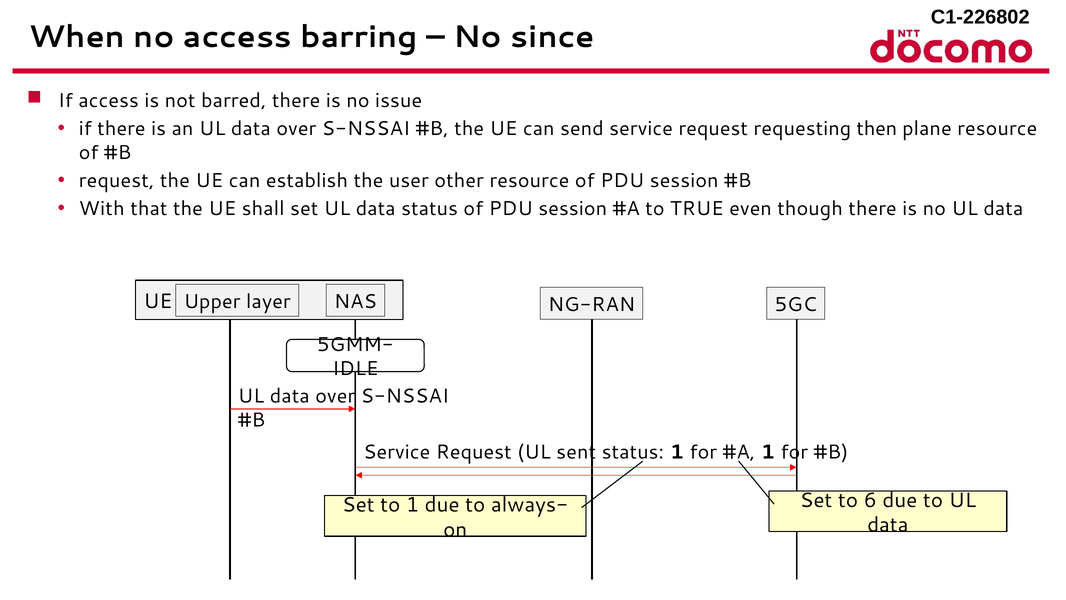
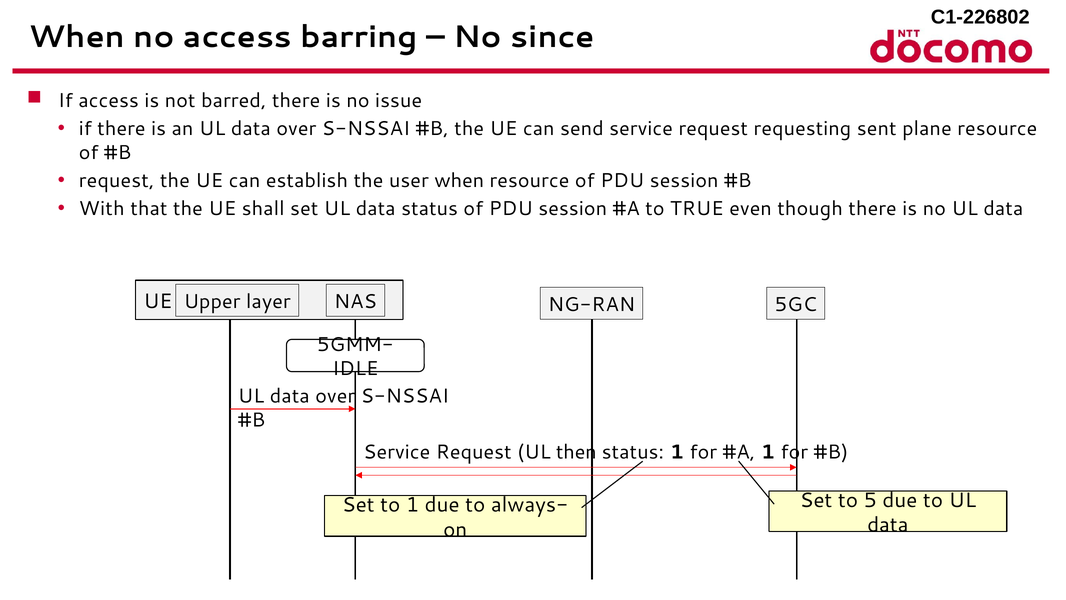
then: then -> sent
user other: other -> when
sent: sent -> then
6: 6 -> 5
